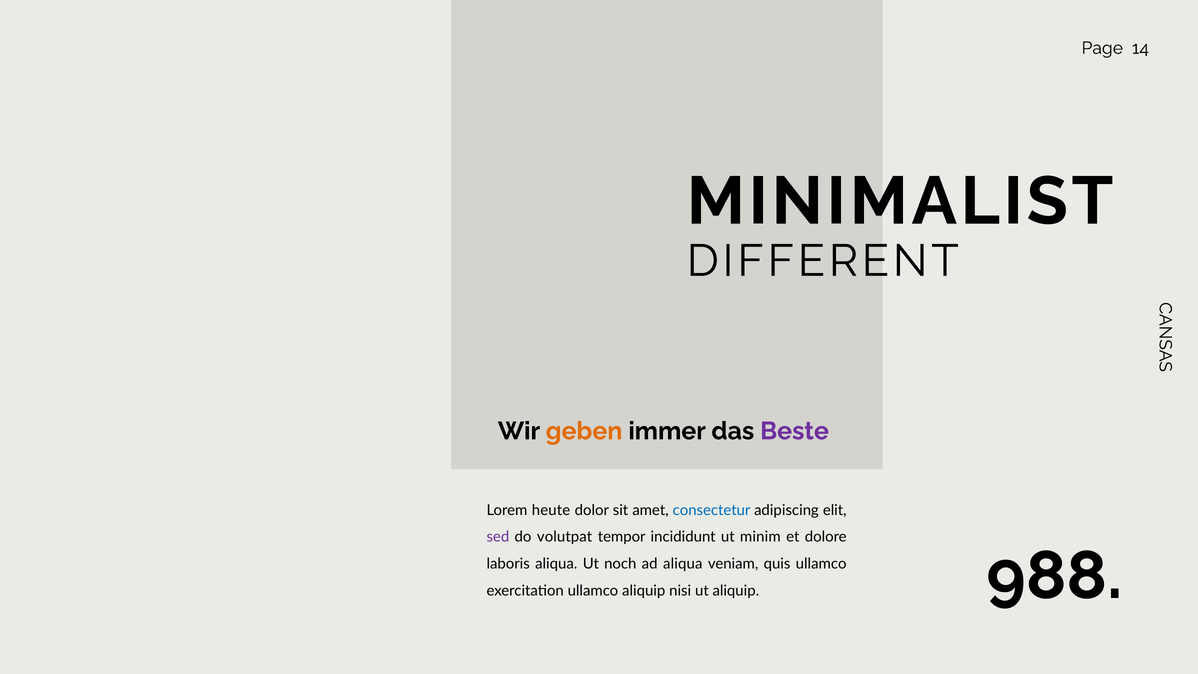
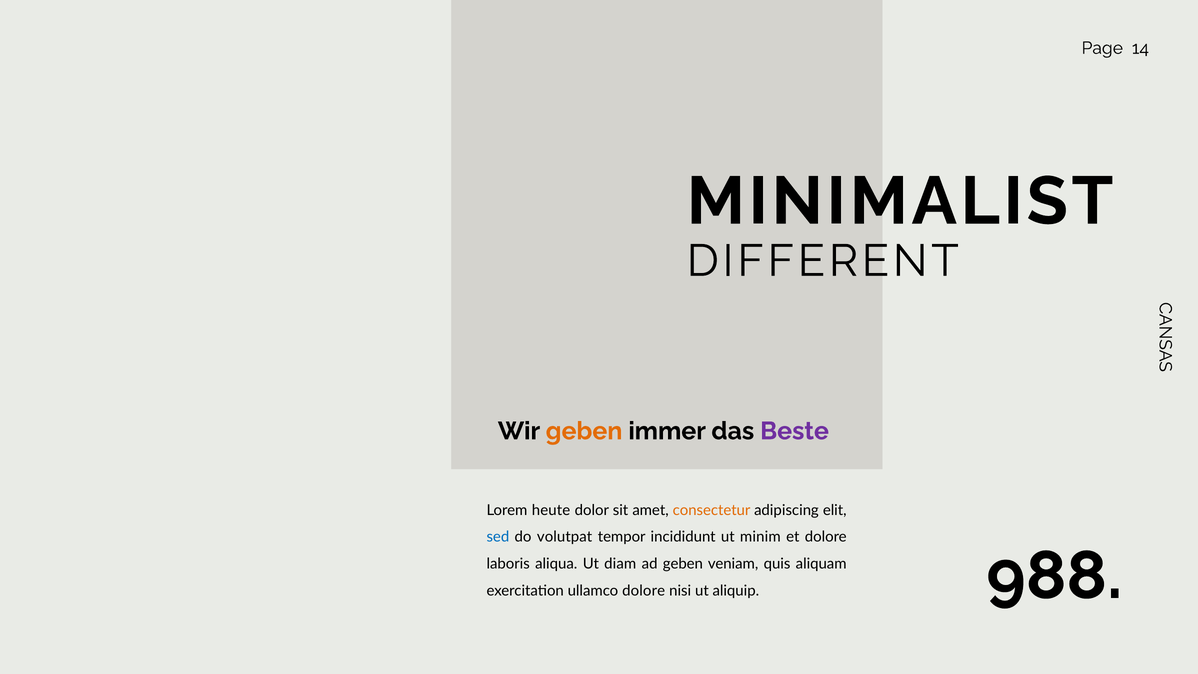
consectetur colour: blue -> orange
sed colour: purple -> blue
noch: noch -> diam
ad aliqua: aliqua -> geben
quis ullamco: ullamco -> aliquam
ullamco aliquip: aliquip -> dolore
